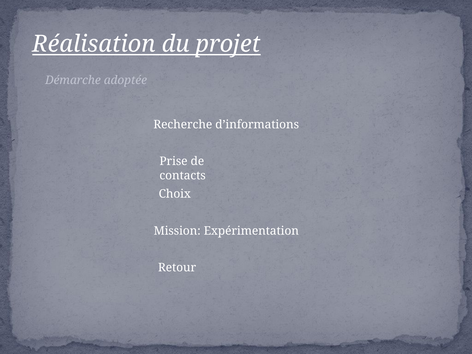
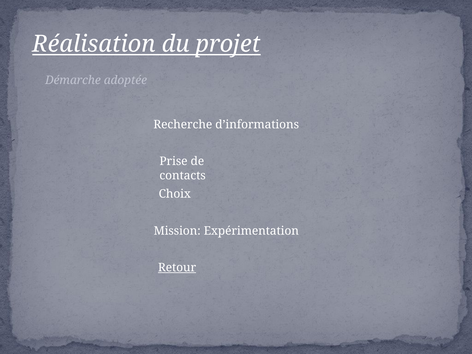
Retour underline: none -> present
